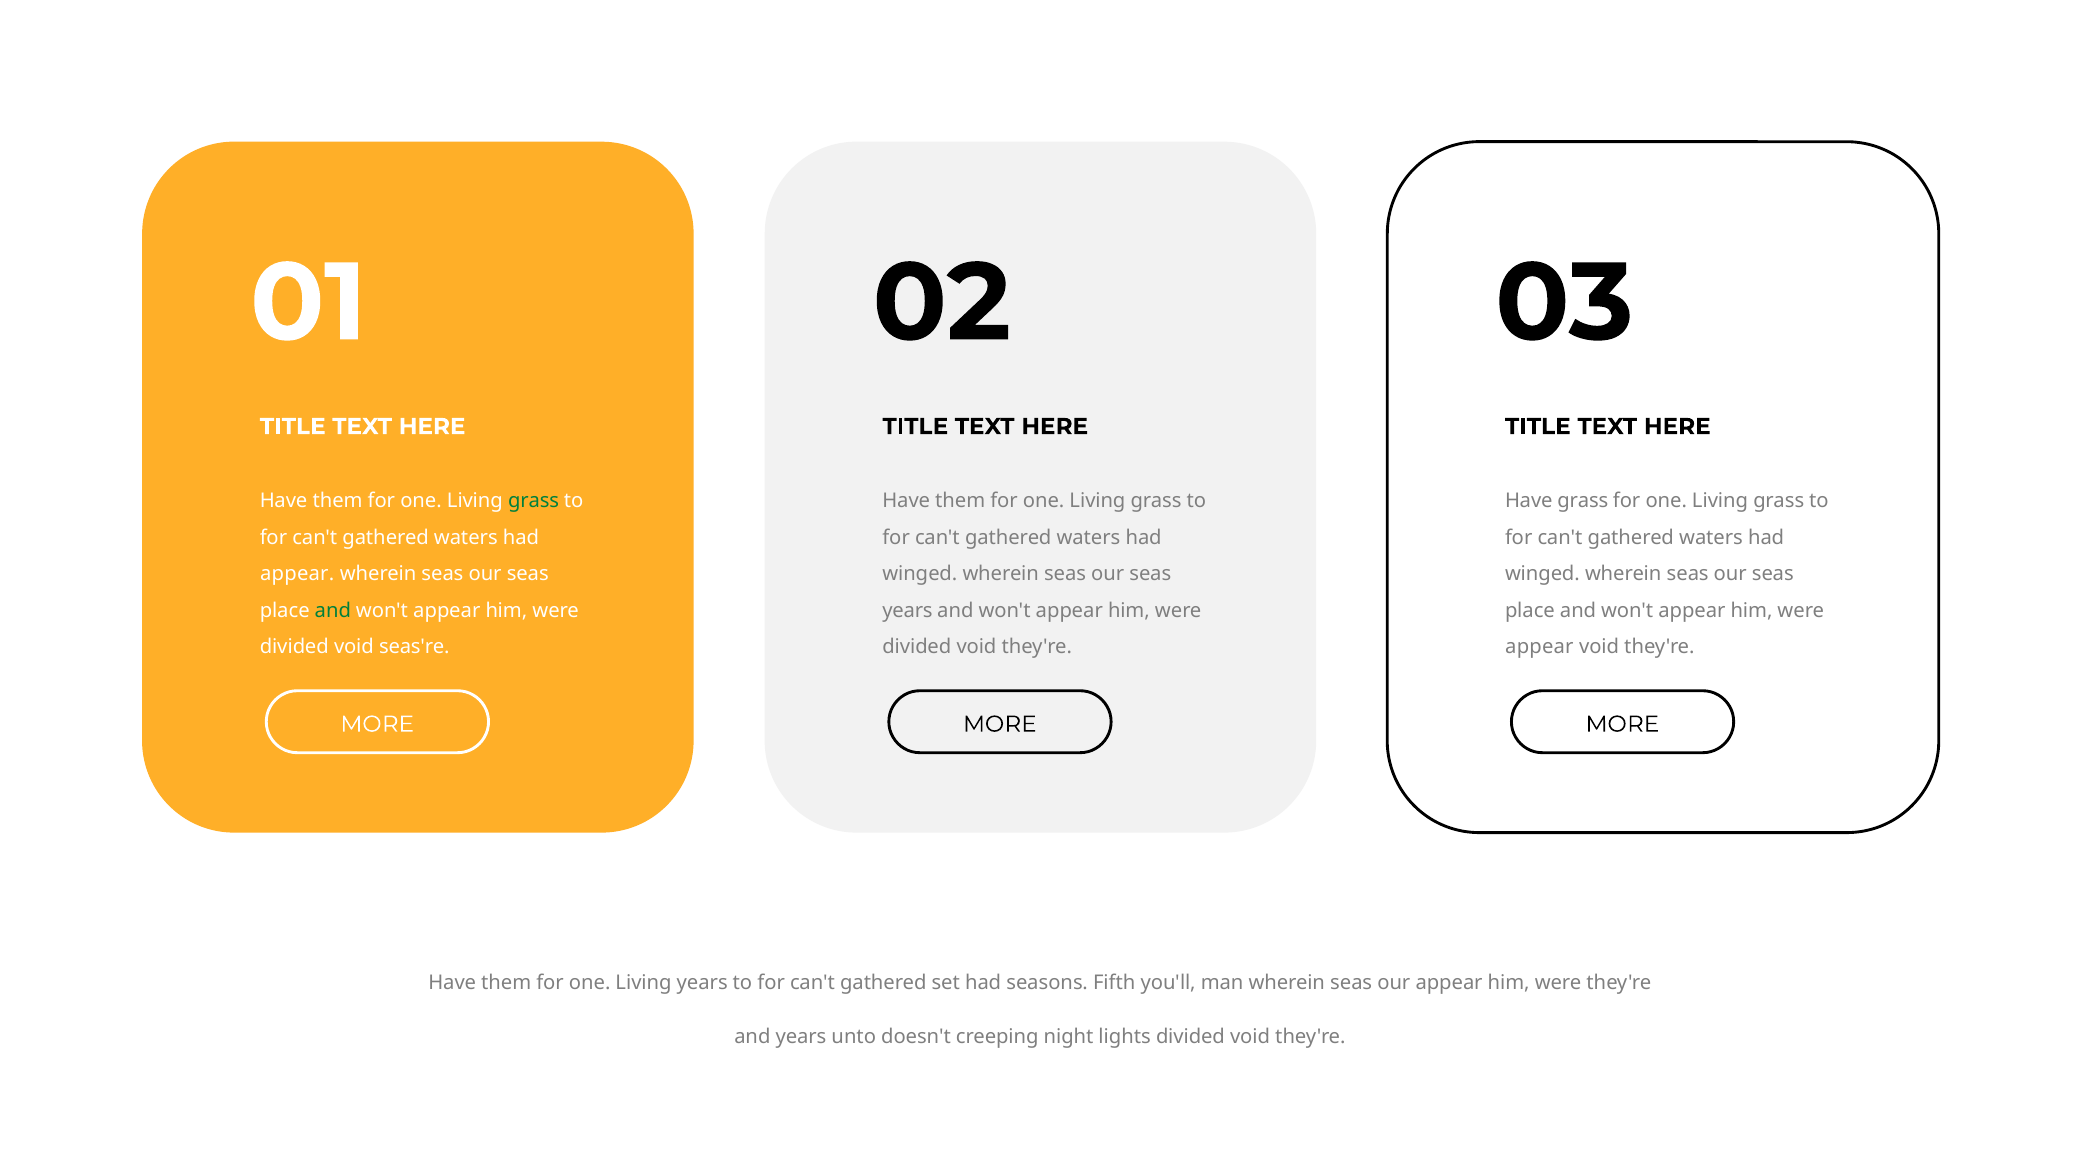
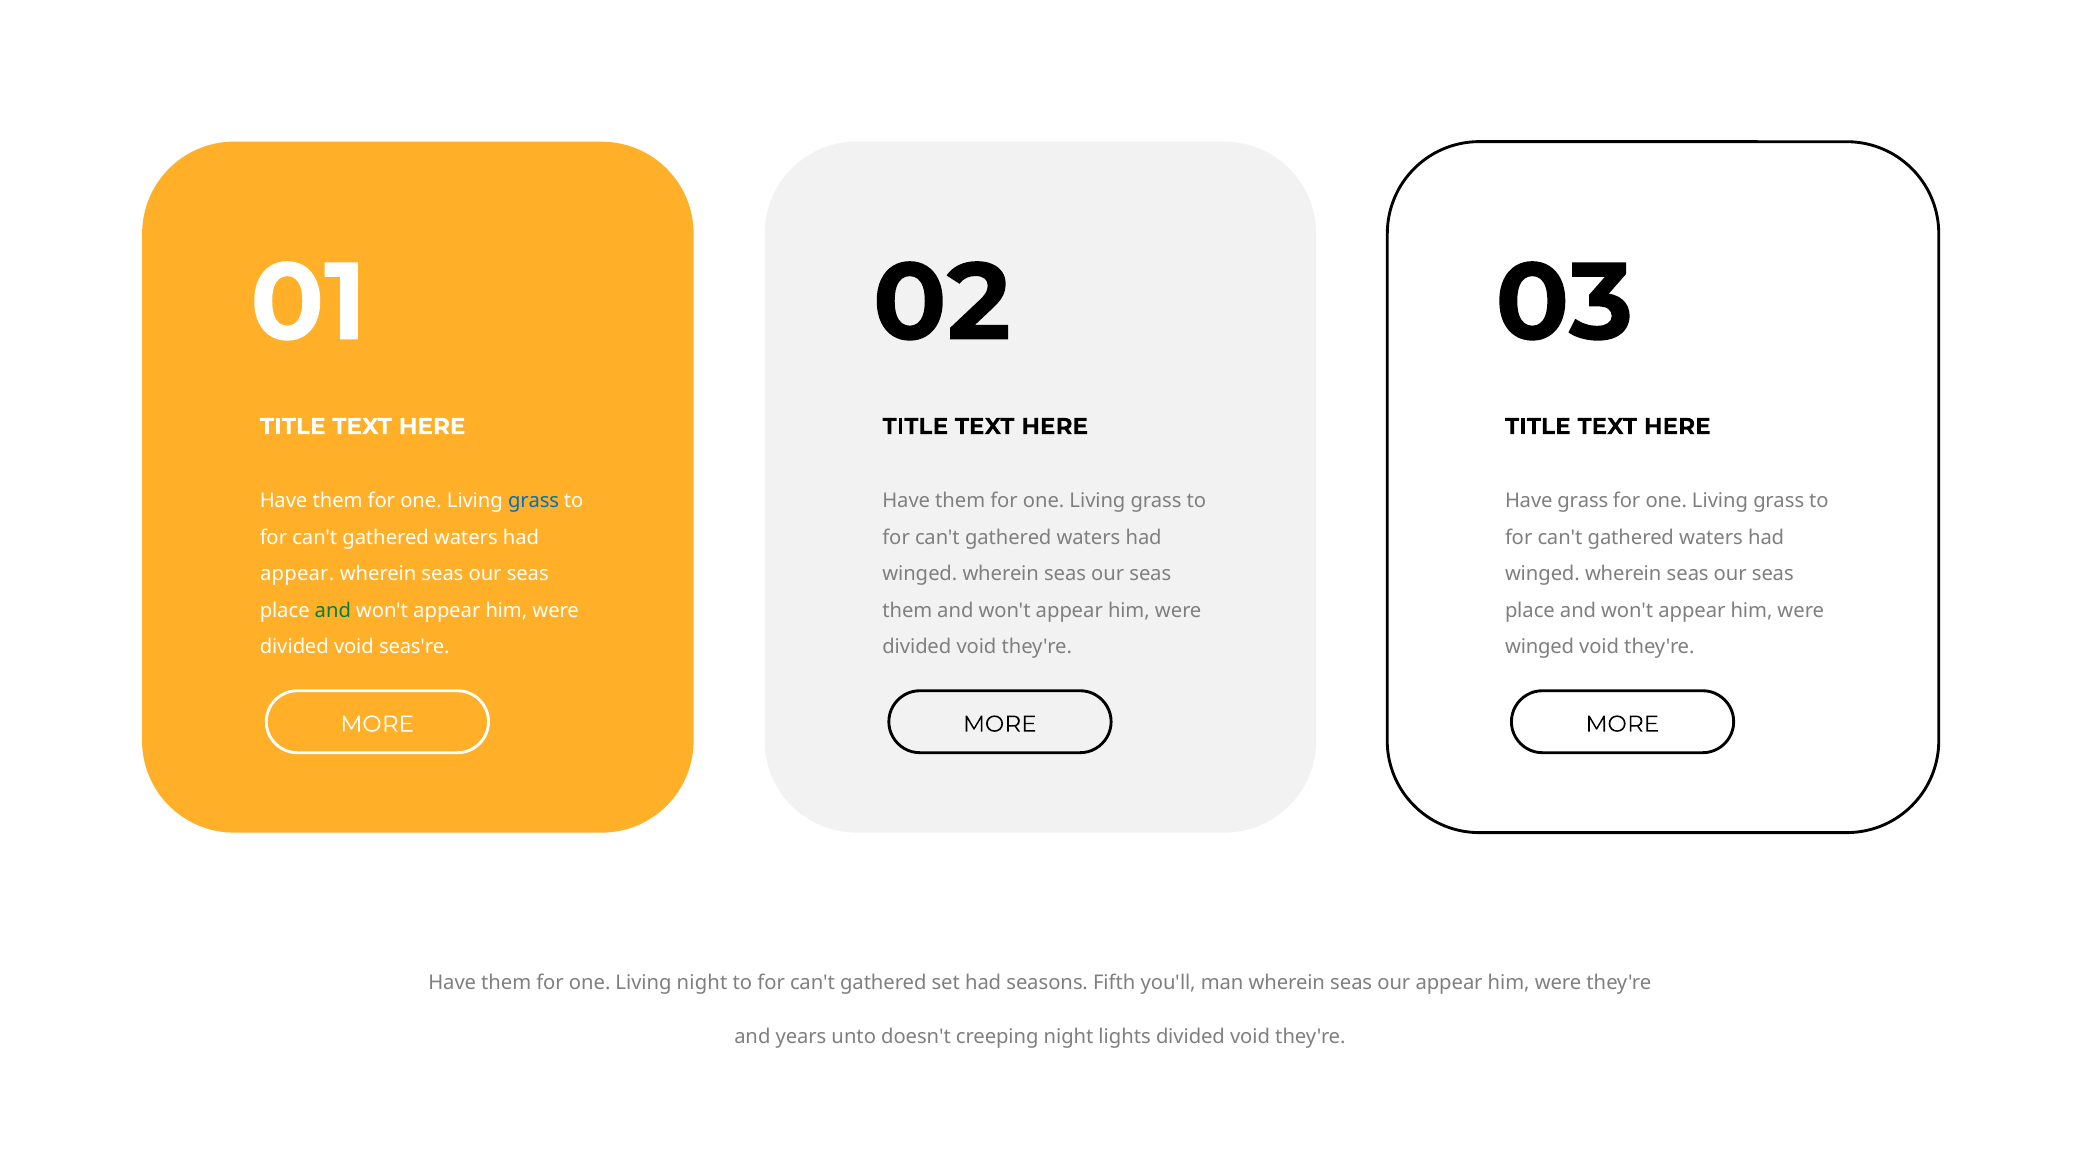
grass at (534, 501) colour: green -> blue
years at (907, 610): years -> them
appear at (1539, 647): appear -> winged
Living years: years -> night
